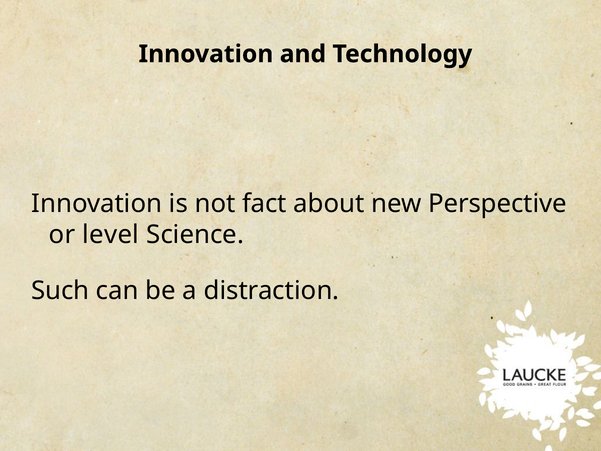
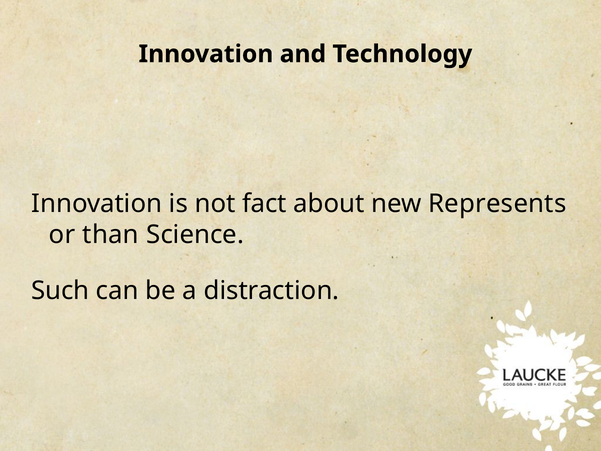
Perspective: Perspective -> Represents
level: level -> than
